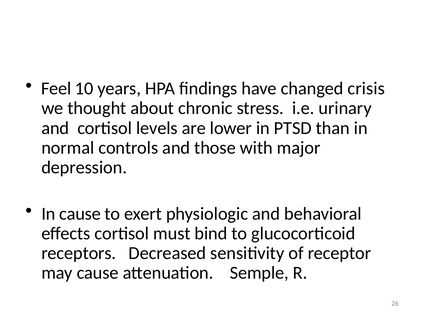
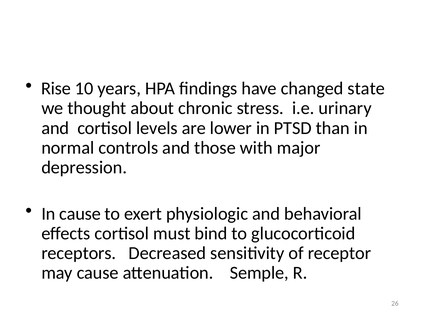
Feel: Feel -> Rise
crisis: crisis -> state
